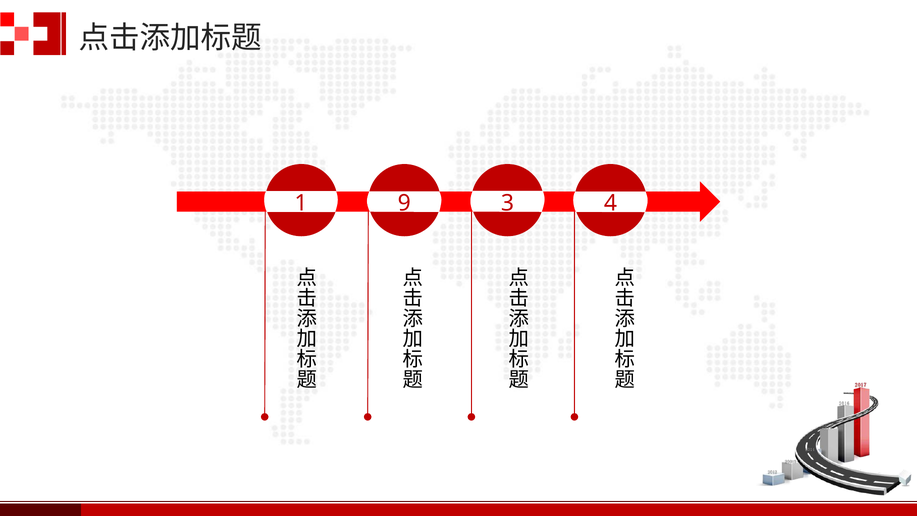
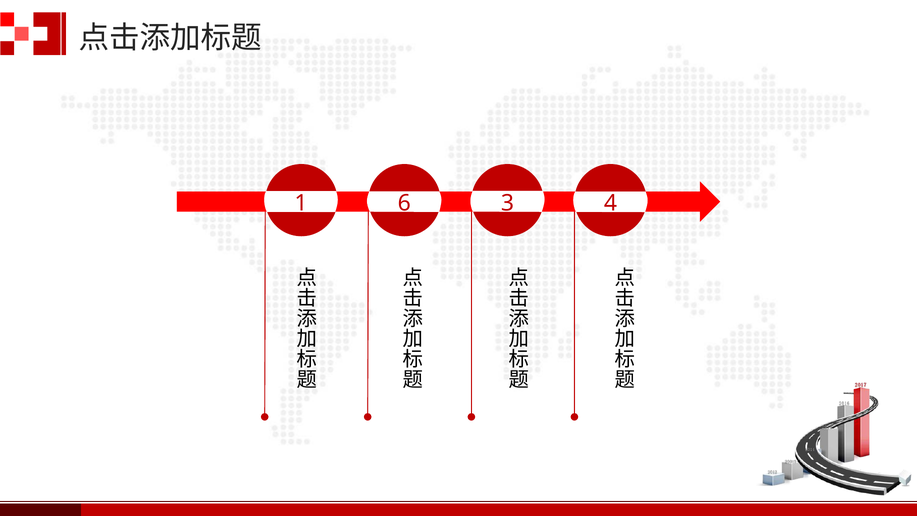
9: 9 -> 6
